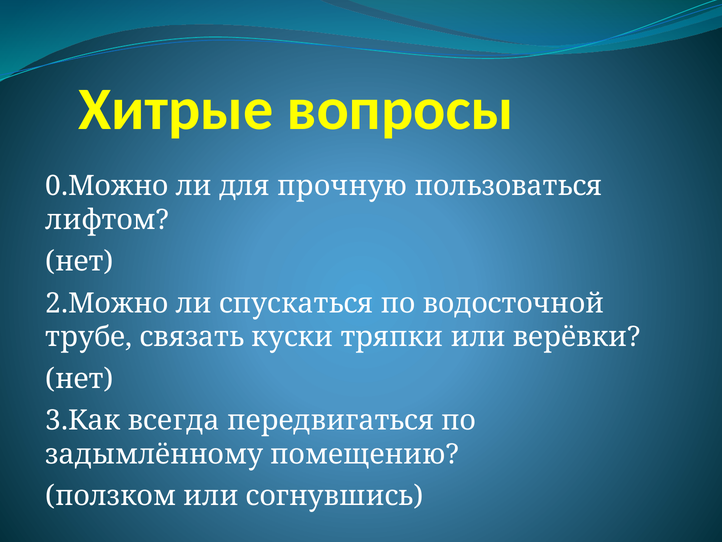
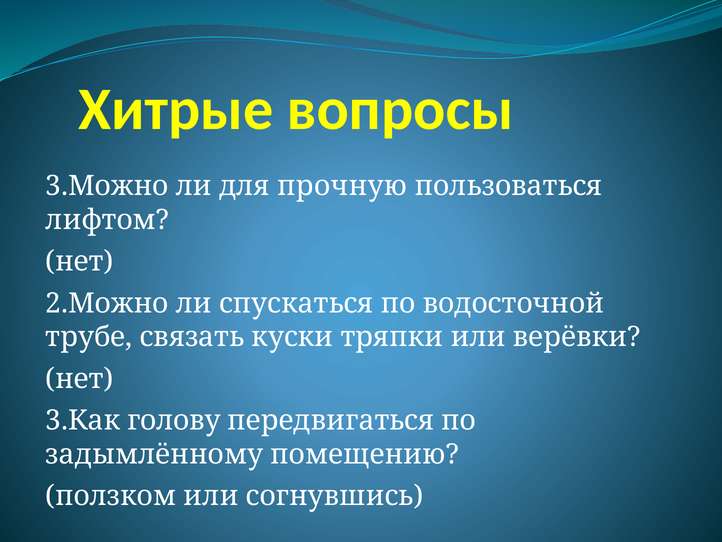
0.Можно: 0.Можно -> 3.Можно
всегда: всегда -> голову
